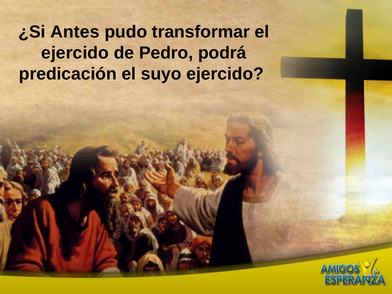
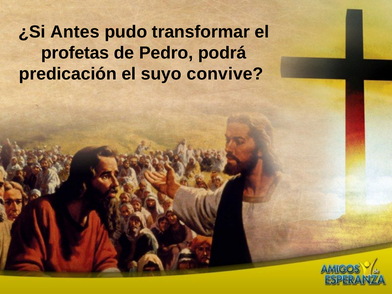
ejercido at (75, 53): ejercido -> profetas
suyo ejercido: ejercido -> convive
